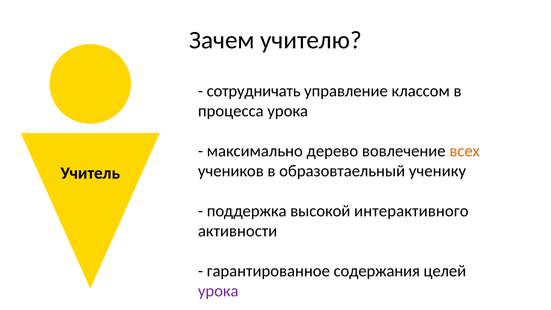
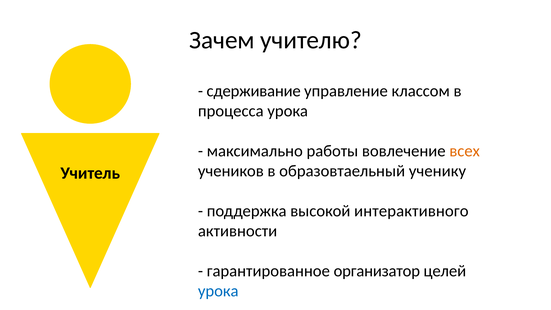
сотрудничать: сотрудничать -> сдерживание
дерево: дерево -> работы
содержания: содержания -> организатор
урока at (218, 291) colour: purple -> blue
